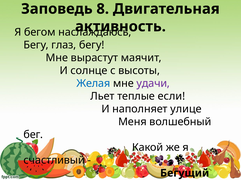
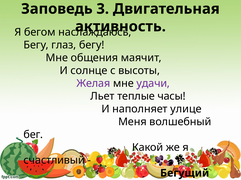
8: 8 -> 3
вырастут: вырастут -> общения
Желая colour: blue -> purple
если: если -> часы
